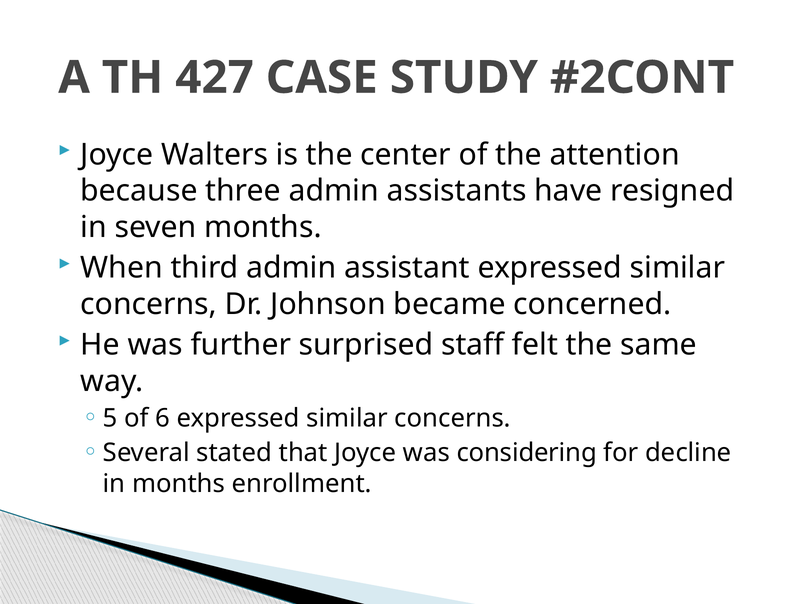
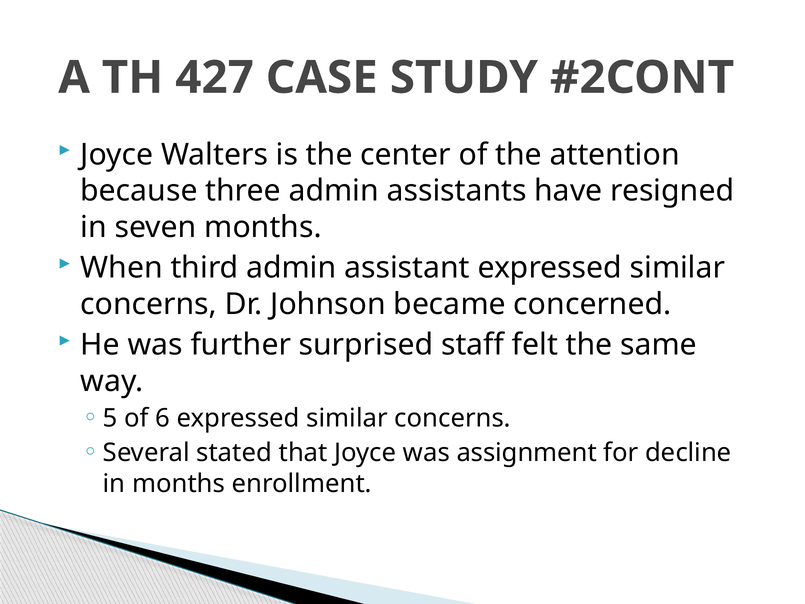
considering: considering -> assignment
